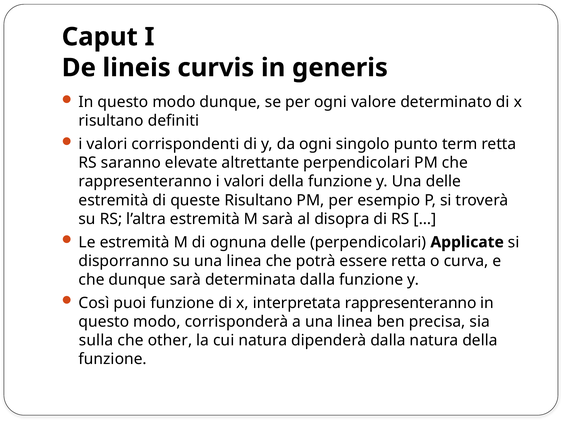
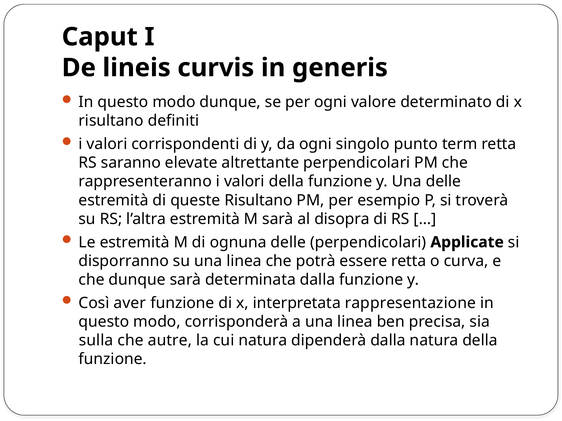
puoi: puoi -> aver
interpretata rappresenteranno: rappresenteranno -> rappresentazione
other: other -> autre
